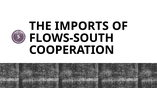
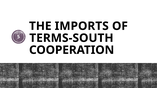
FLOWS-SOUTH: FLOWS-SOUTH -> TERMS-SOUTH
